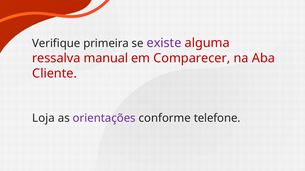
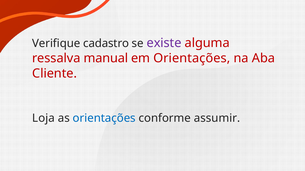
primeira: primeira -> cadastro
em Comparecer: Comparecer -> Orientações
orientações at (104, 119) colour: purple -> blue
telefone: telefone -> assumir
